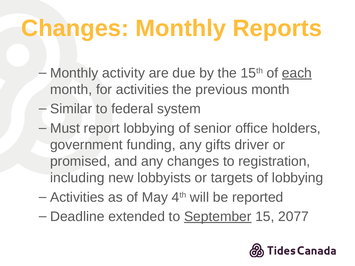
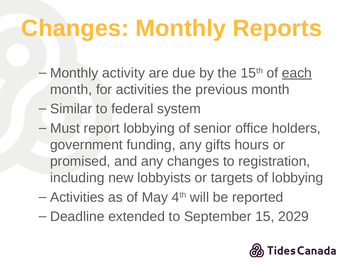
driver: driver -> hours
September underline: present -> none
2077: 2077 -> 2029
